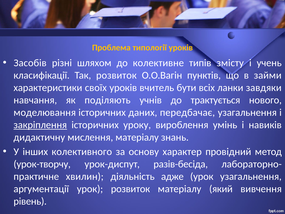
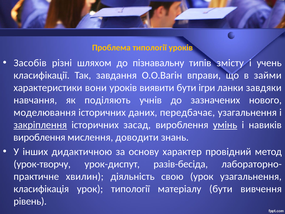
колективне: колективне -> пізнавальну
Так розвиток: розвиток -> завдання
пунктів: пунктів -> вправи
своїх: своїх -> вони
вчитель: вчитель -> виявити
всіх: всіх -> ігри
трактується: трактується -> зазначених
уроку: уроку -> засад
умінь underline: none -> present
дидактичну at (39, 137): дидактичну -> вироблення
мислення матеріалу: матеріалу -> доводити
колективного: колективного -> дидактичною
адже: адже -> свою
аргументації: аргументації -> класифікація
урок розвиток: розвиток -> типології
матеріалу який: який -> бути
